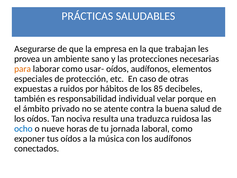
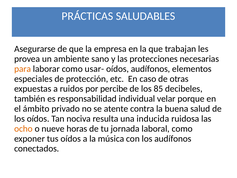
hábitos: hábitos -> percibe
traduzca: traduzca -> inducida
ocho colour: blue -> orange
